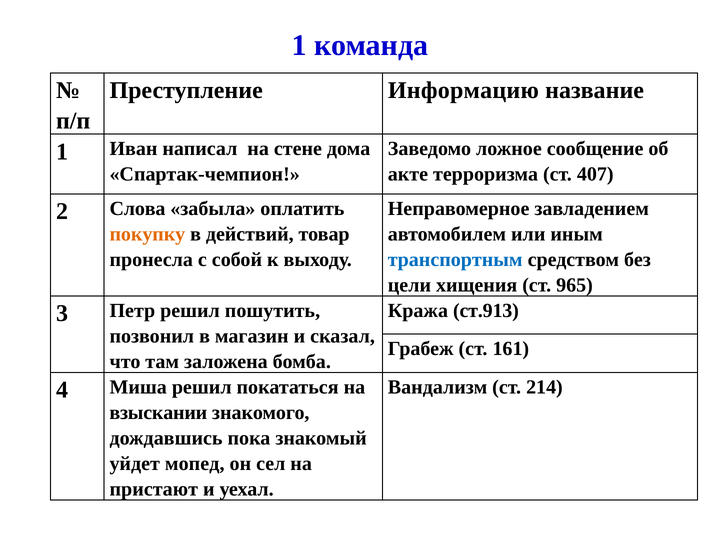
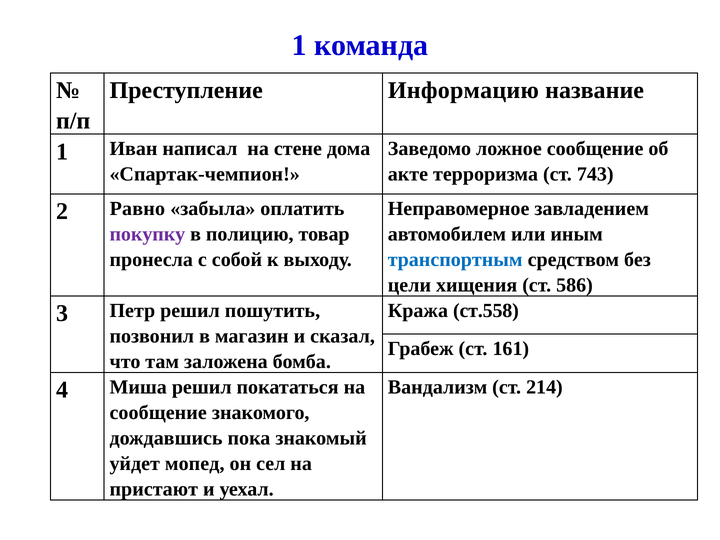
407: 407 -> 743
Слова: Слова -> Равно
покупку colour: orange -> purple
действий: действий -> полицию
965: 965 -> 586
ст.913: ст.913 -> ст.558
взыскании at (158, 413): взыскании -> сообщение
